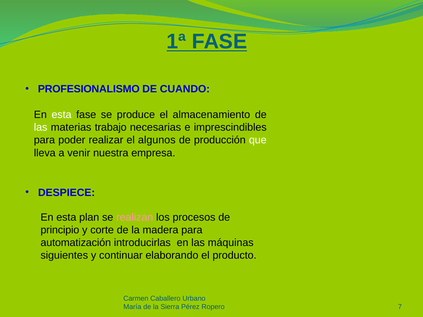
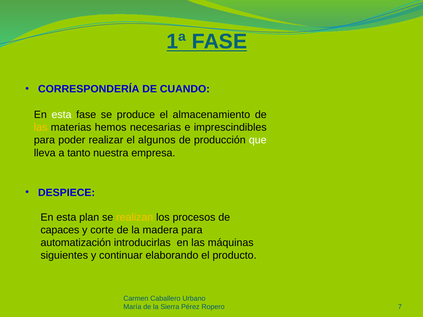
PROFESIONALISMO: PROFESIONALISMO -> CORRESPONDERÍA
las at (41, 128) colour: white -> yellow
trabajo: trabajo -> hemos
venir: venir -> tanto
realizan colour: pink -> yellow
principio: principio -> capaces
